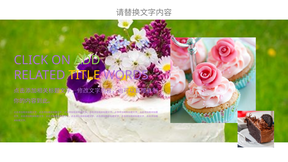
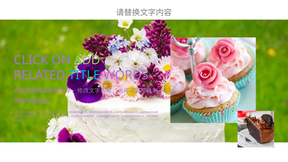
TITLE colour: yellow -> light blue
